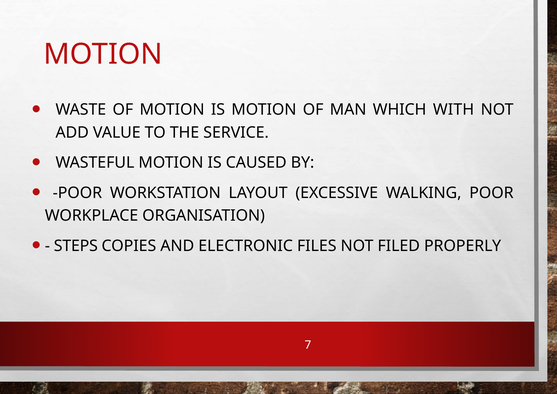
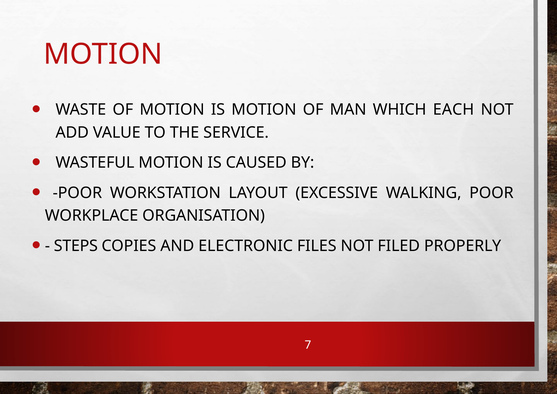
WITH: WITH -> EACH
